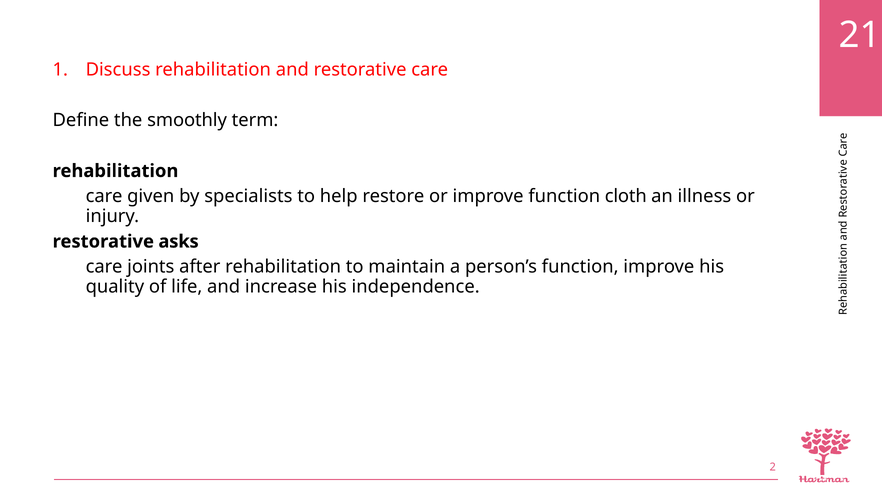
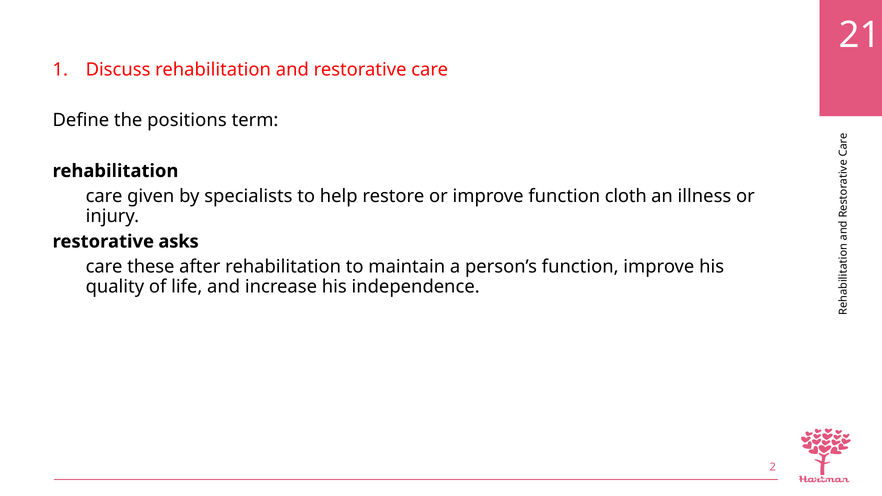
smoothly: smoothly -> positions
joints: joints -> these
